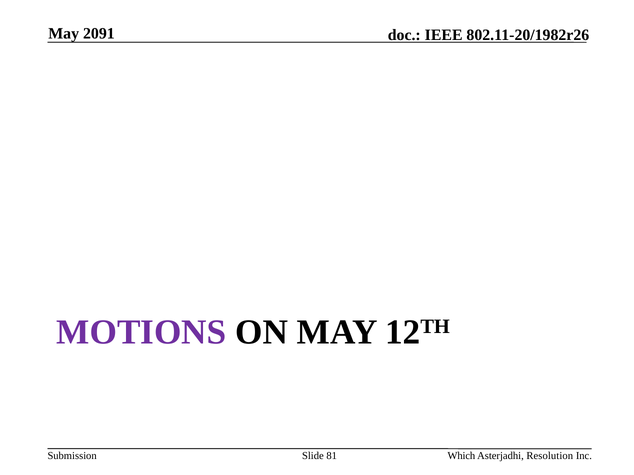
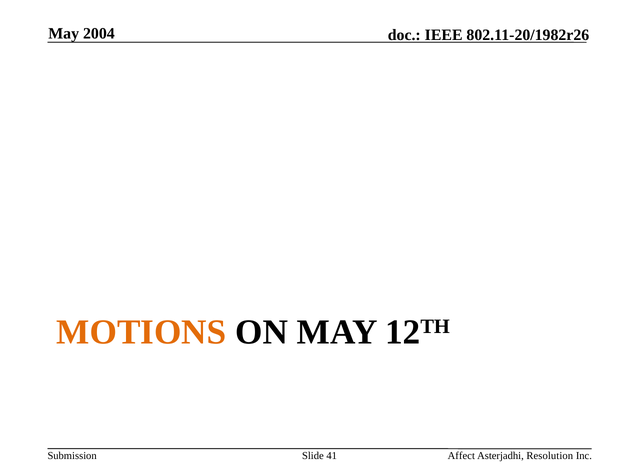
2091: 2091 -> 2004
MOTIONS colour: purple -> orange
81: 81 -> 41
Which: Which -> Affect
